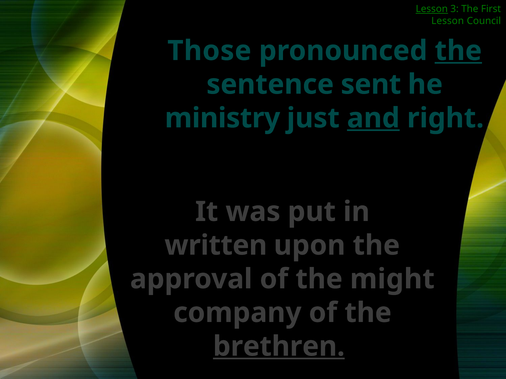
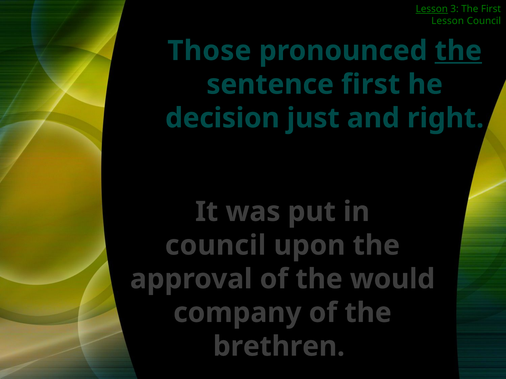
sentence sent: sent -> first
ministry: ministry -> decision
and underline: present -> none
written at (216, 246): written -> council
might: might -> would
brethren underline: present -> none
